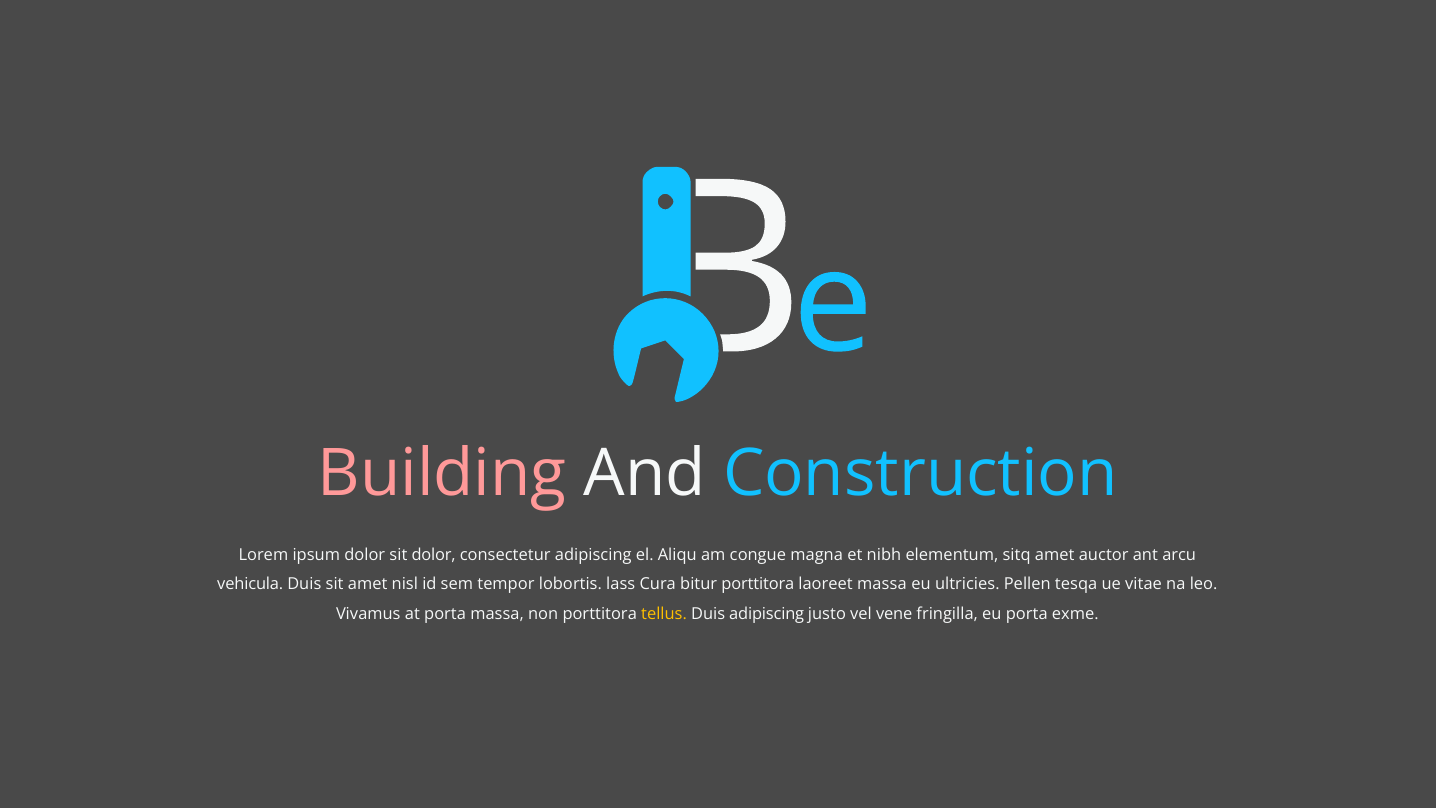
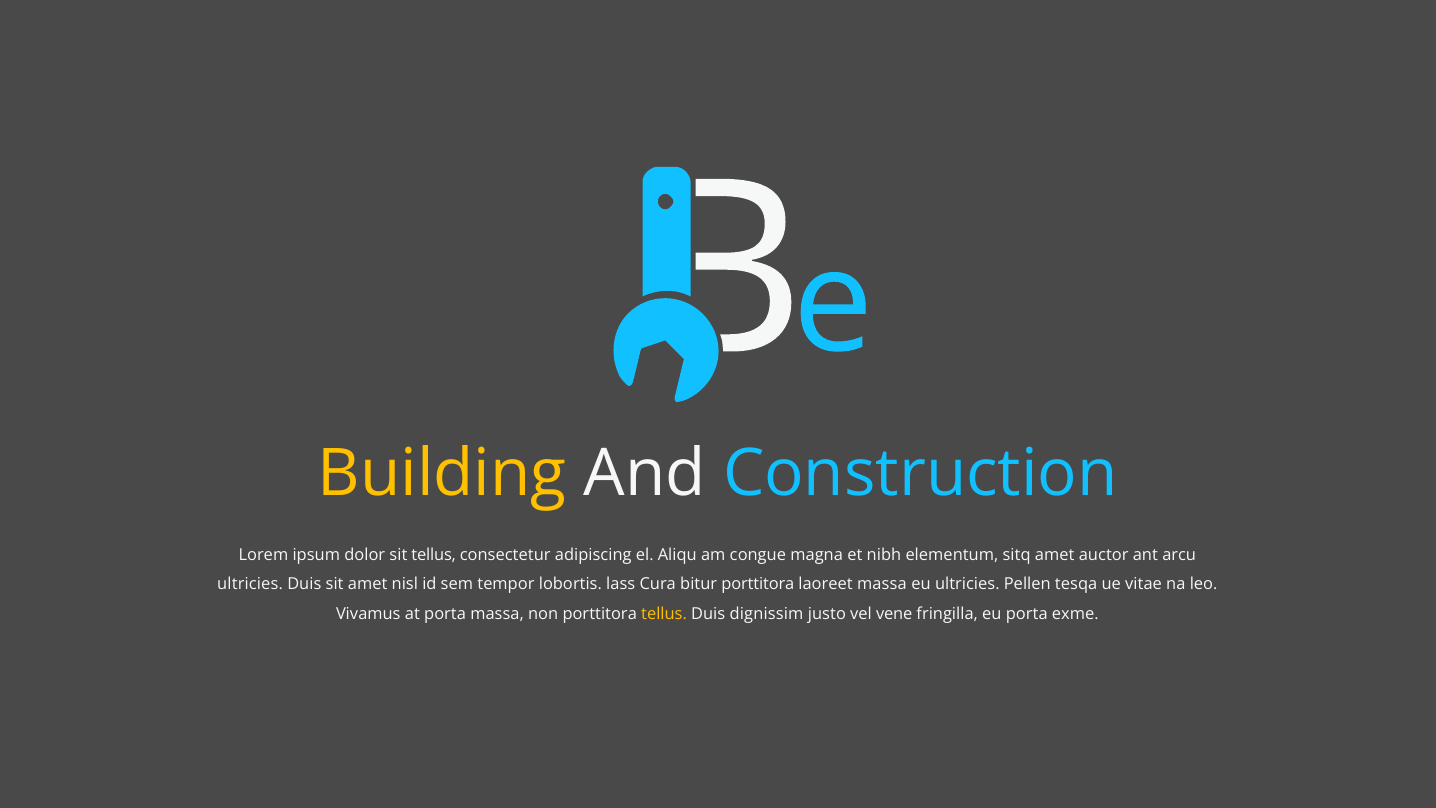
Building colour: pink -> yellow
sit dolor: dolor -> tellus
vehicula at (250, 584): vehicula -> ultricies
Duis adipiscing: adipiscing -> dignissim
